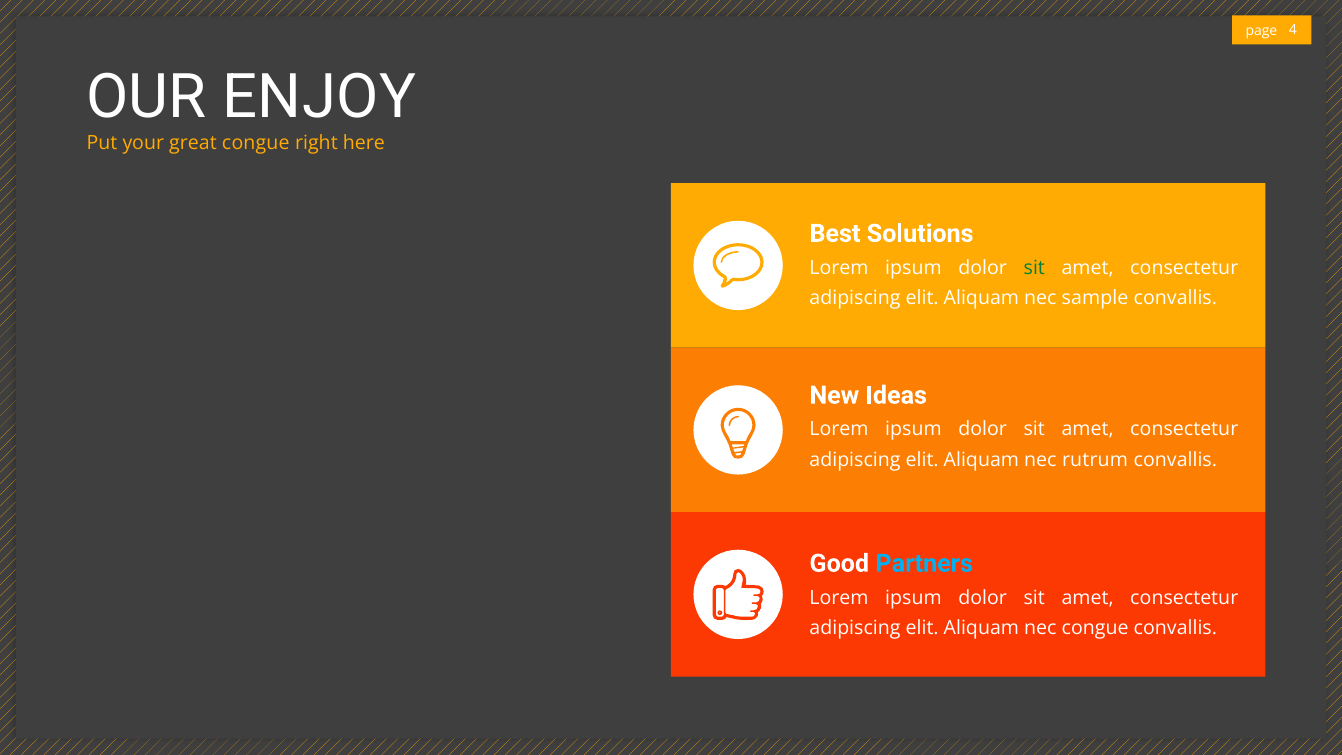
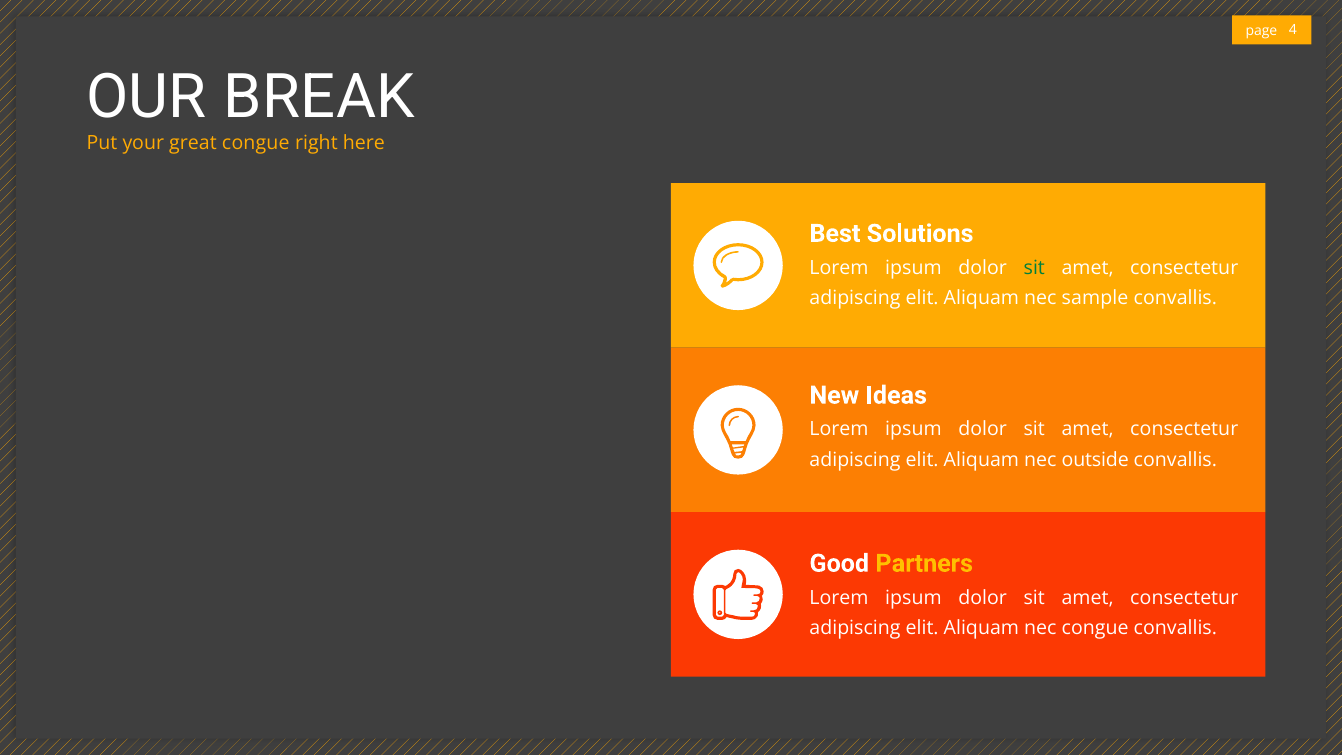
ENJOY: ENJOY -> BREAK
rutrum: rutrum -> outside
Partners colour: light blue -> yellow
